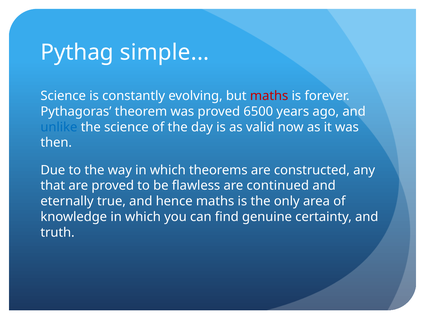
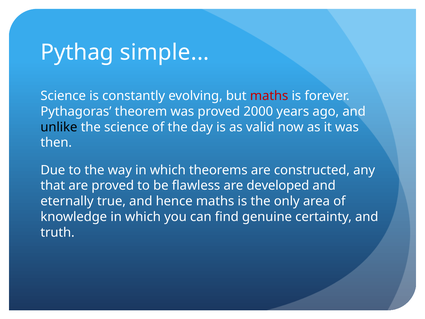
6500: 6500 -> 2000
unlike colour: blue -> black
continued: continued -> developed
